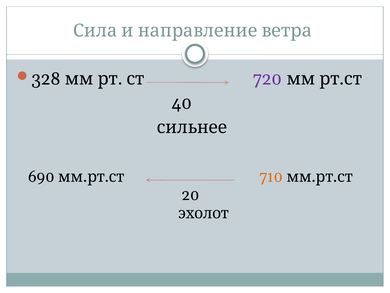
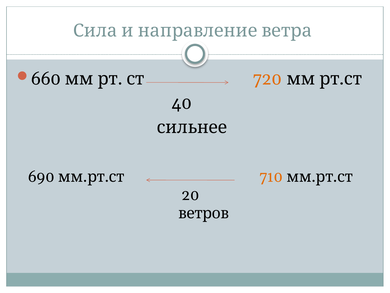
328: 328 -> 660
720 colour: purple -> orange
эхолот: эхолот -> ветров
